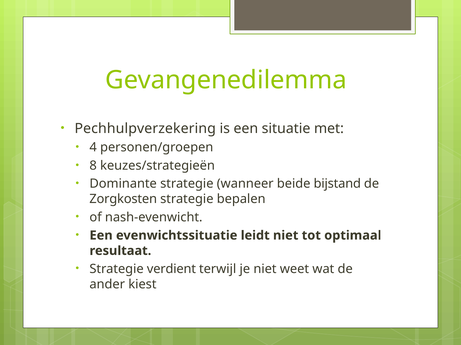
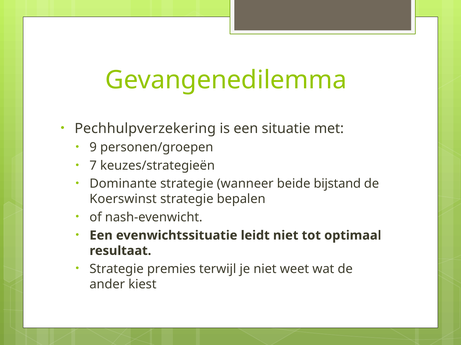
4: 4 -> 9
8: 8 -> 7
Zorgkosten: Zorgkosten -> Koerswinst
verdient: verdient -> premies
